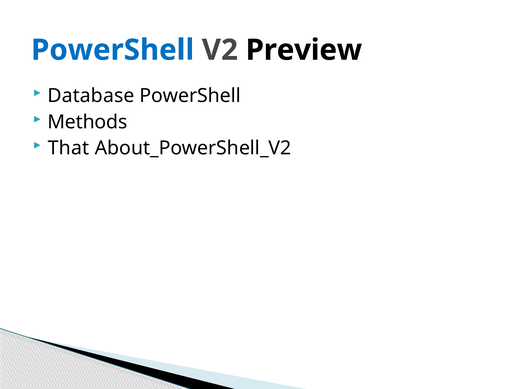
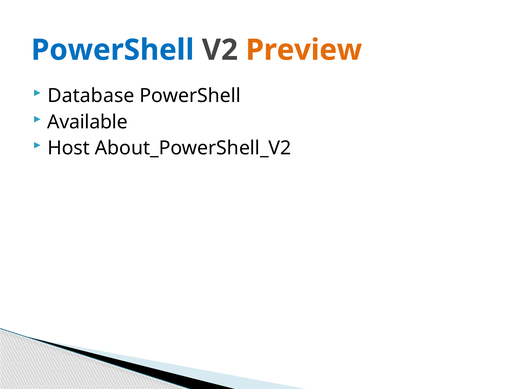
Preview colour: black -> orange
Methods: Methods -> Available
That: That -> Host
